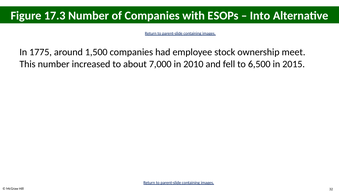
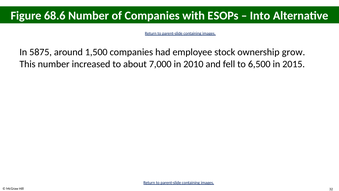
17.3: 17.3 -> 68.6
17: 17 -> 58
meet: meet -> grow
